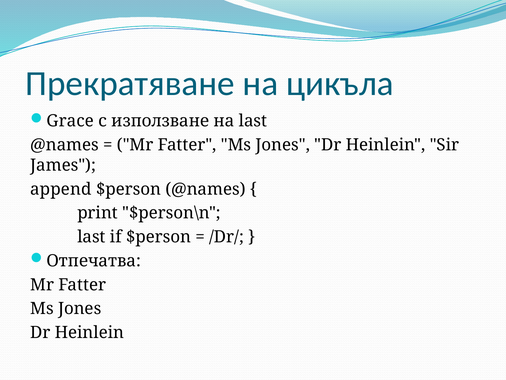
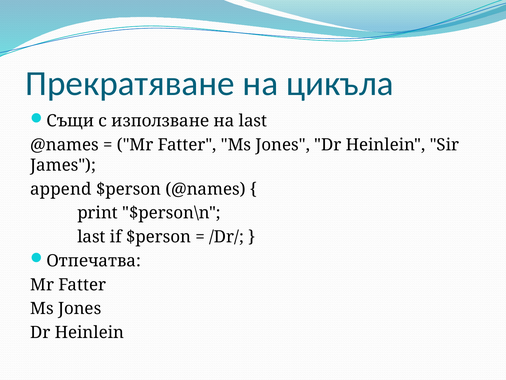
Grace: Grace -> Същи
